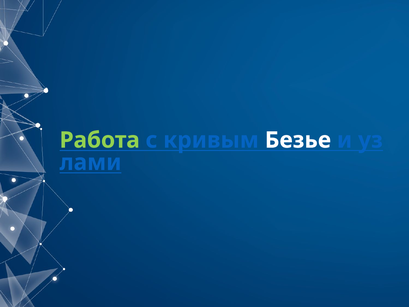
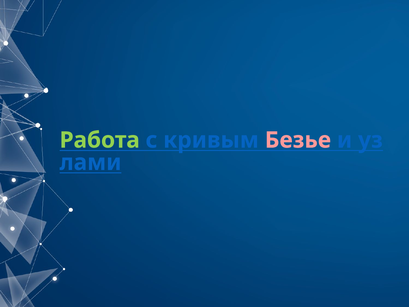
Безье colour: white -> pink
